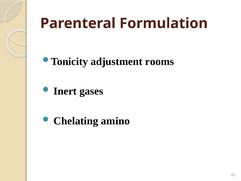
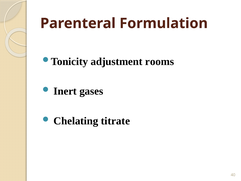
amino: amino -> titrate
